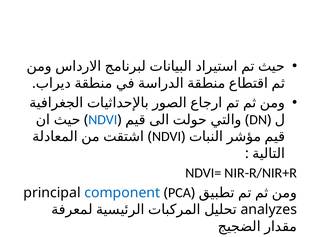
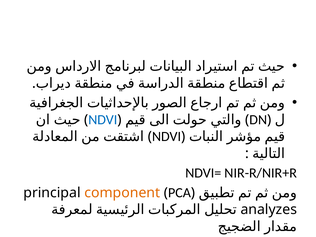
component colour: blue -> orange
